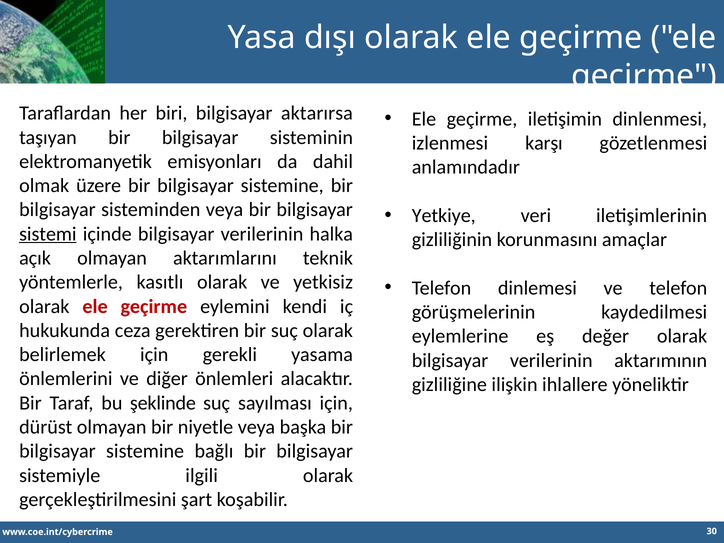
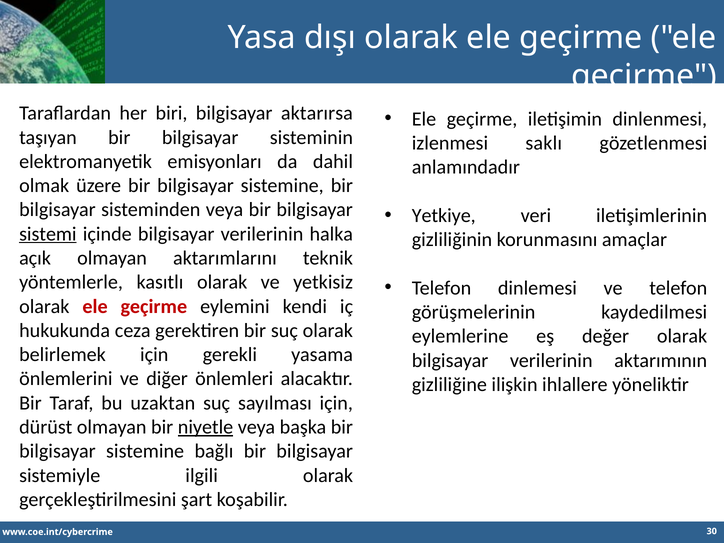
karşı: karşı -> saklı
şeklinde: şeklinde -> uzaktan
niyetle underline: none -> present
